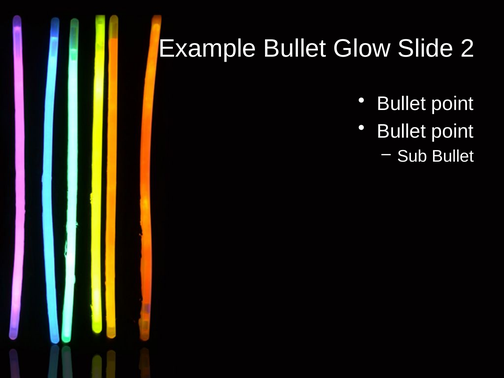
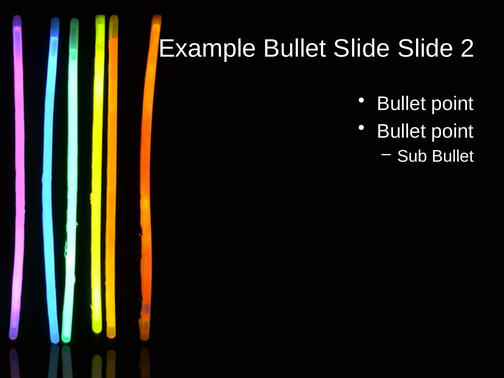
Bullet Glow: Glow -> Slide
